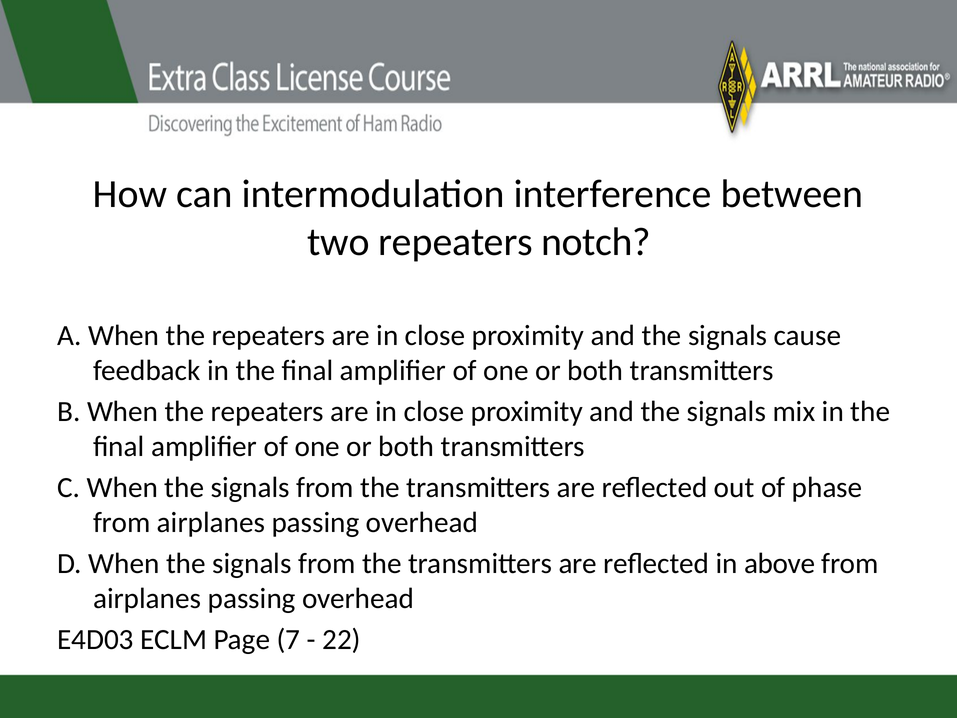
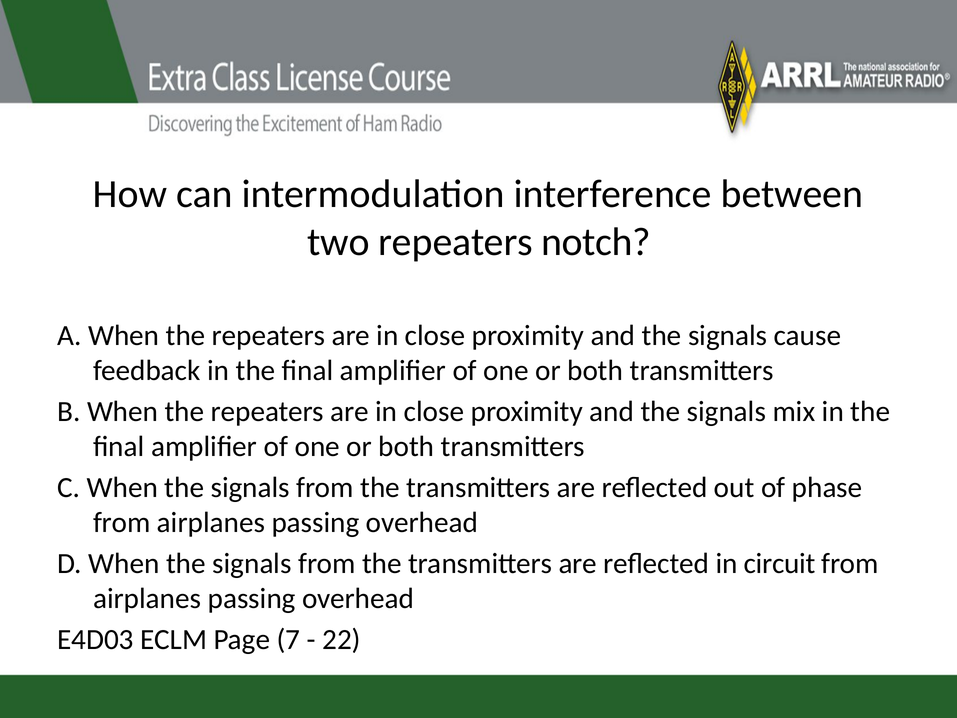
above: above -> circuit
